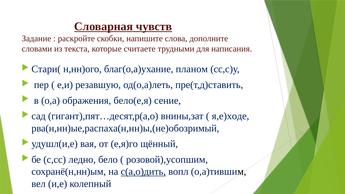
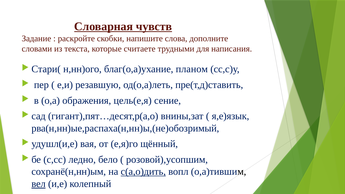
бело(е,я: бело(е,я -> цель(е,я
я,е)ходе: я,е)ходе -> я,е)язык
вел underline: none -> present
